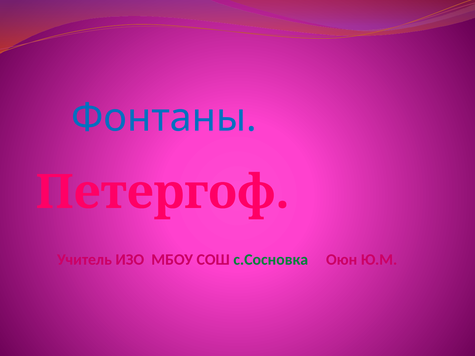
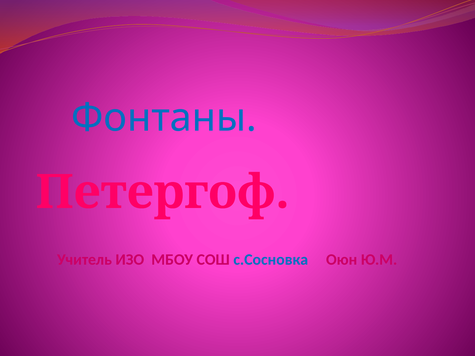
с.Сосновка colour: green -> blue
